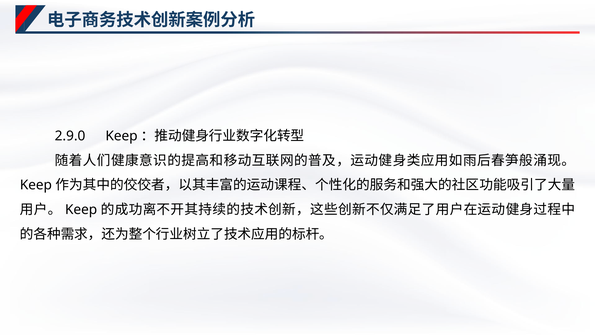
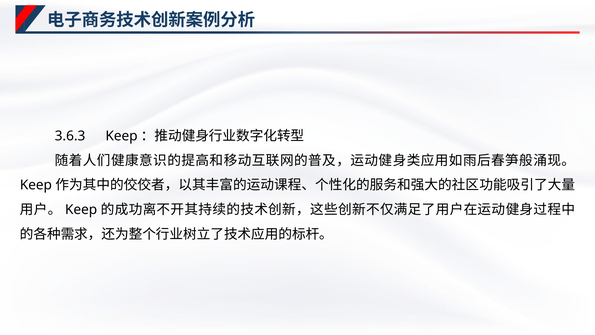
2.9.0: 2.9.0 -> 3.6.3
